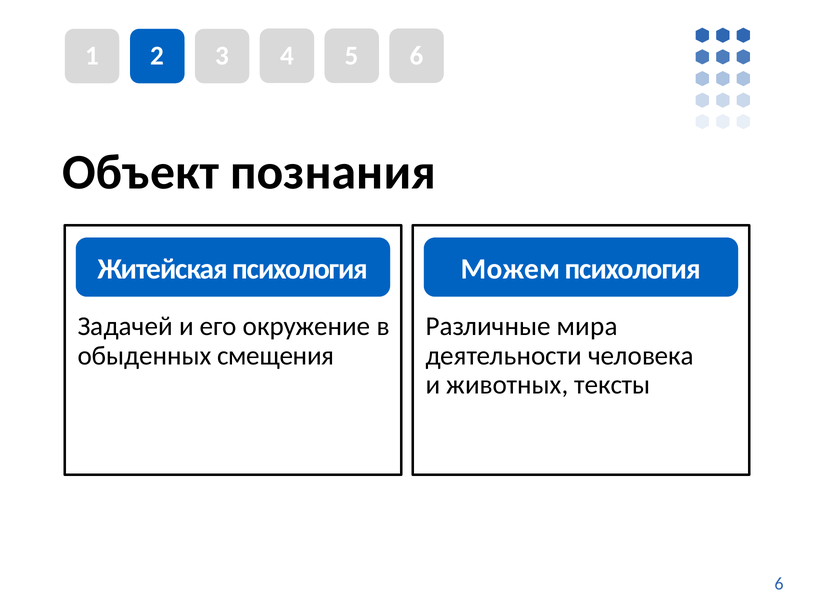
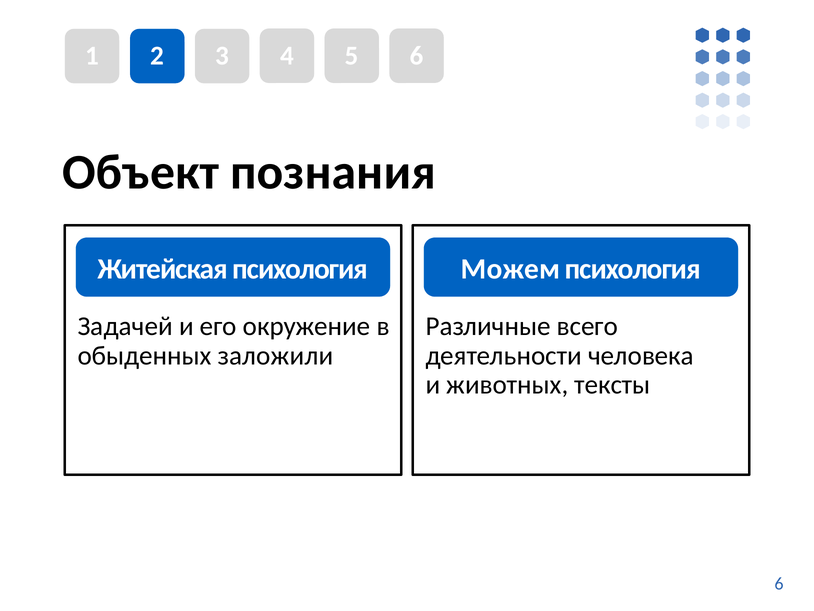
мира: мира -> всего
смещения: смещения -> заложили
